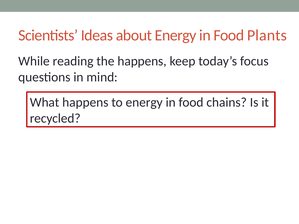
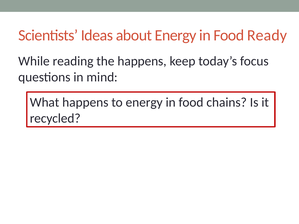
Plants: Plants -> Ready
